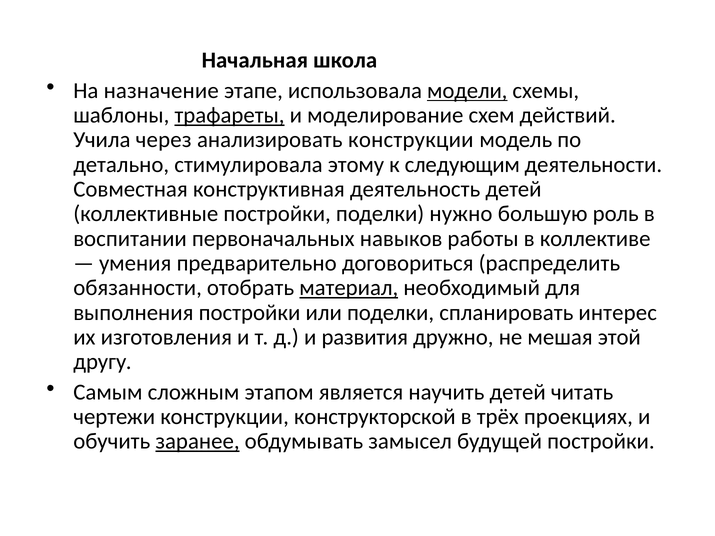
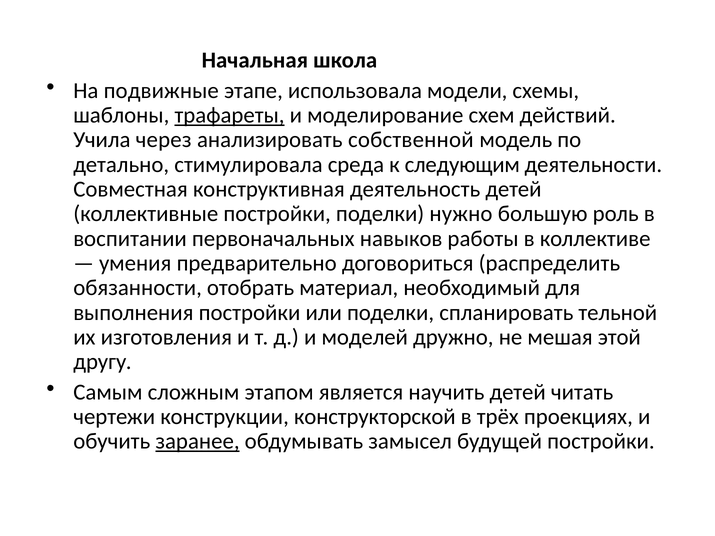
назначение: назначение -> подвижные
модели underline: present -> none
анализировать конструкции: конструкции -> собственной
этому: этому -> среда
материал underline: present -> none
интерес: интерес -> тельной
развития: развития -> моделей
